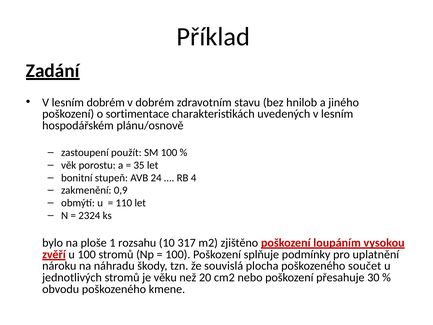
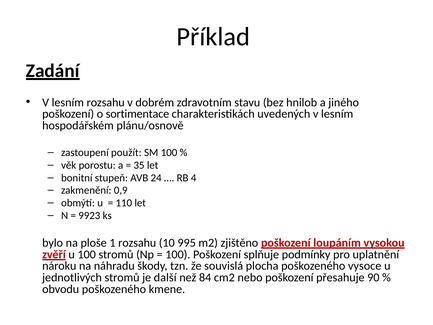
lesním dobrém: dobrém -> rozsahu
2324: 2324 -> 9923
317: 317 -> 995
součet: součet -> vysoce
věku: věku -> další
20: 20 -> 84
30: 30 -> 90
